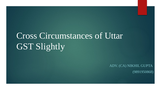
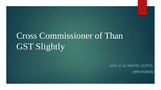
Circumstances: Circumstances -> Commissioner
Uttar: Uttar -> Than
